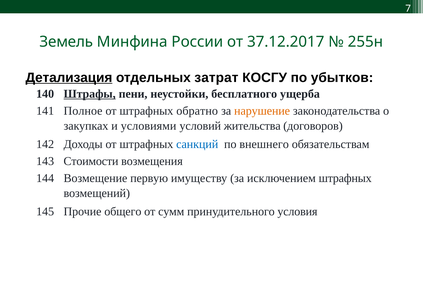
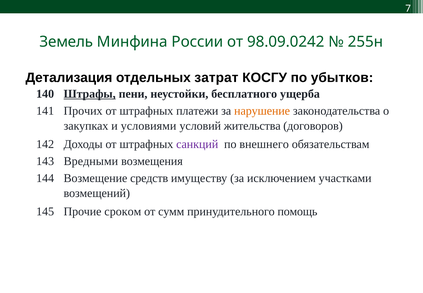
37.12.2017: 37.12.2017 -> 98.09.0242
Детализация underline: present -> none
Полное: Полное -> Прочих
обратно: обратно -> платежи
санкций colour: blue -> purple
Стоимости: Стоимости -> Вредными
первую: первую -> средств
исключением штрафных: штрафных -> участками
общего: общего -> сроком
условия: условия -> помощь
